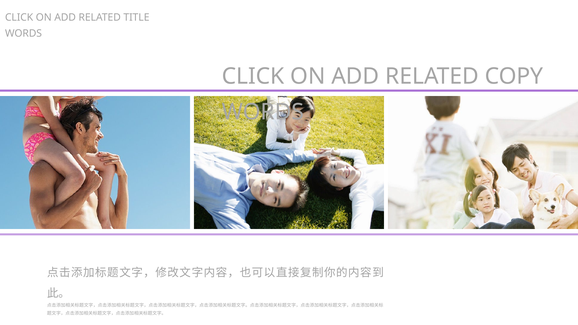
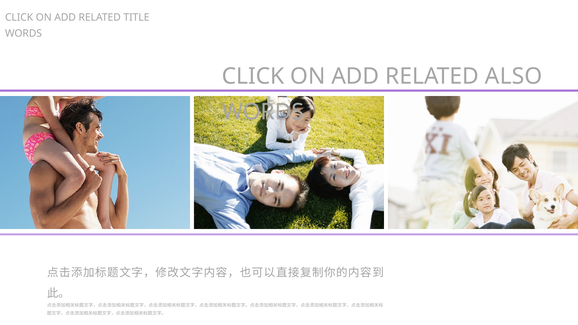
COPY: COPY -> ALSO
